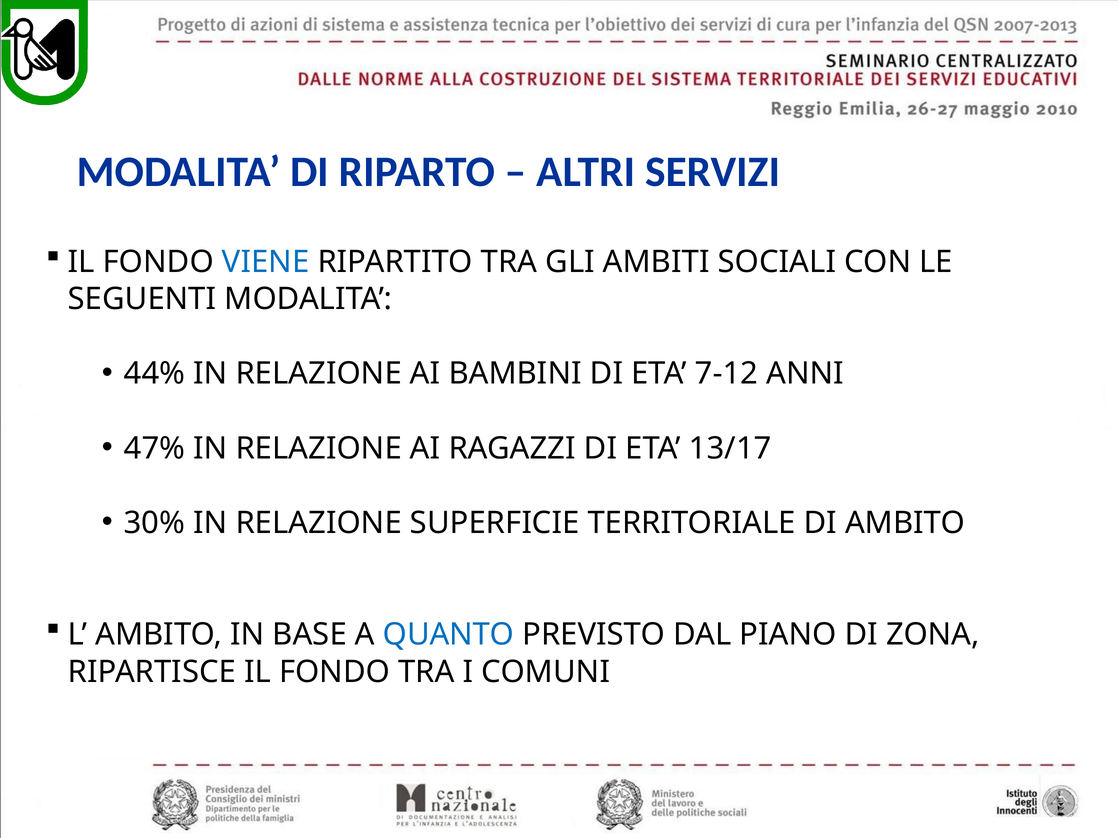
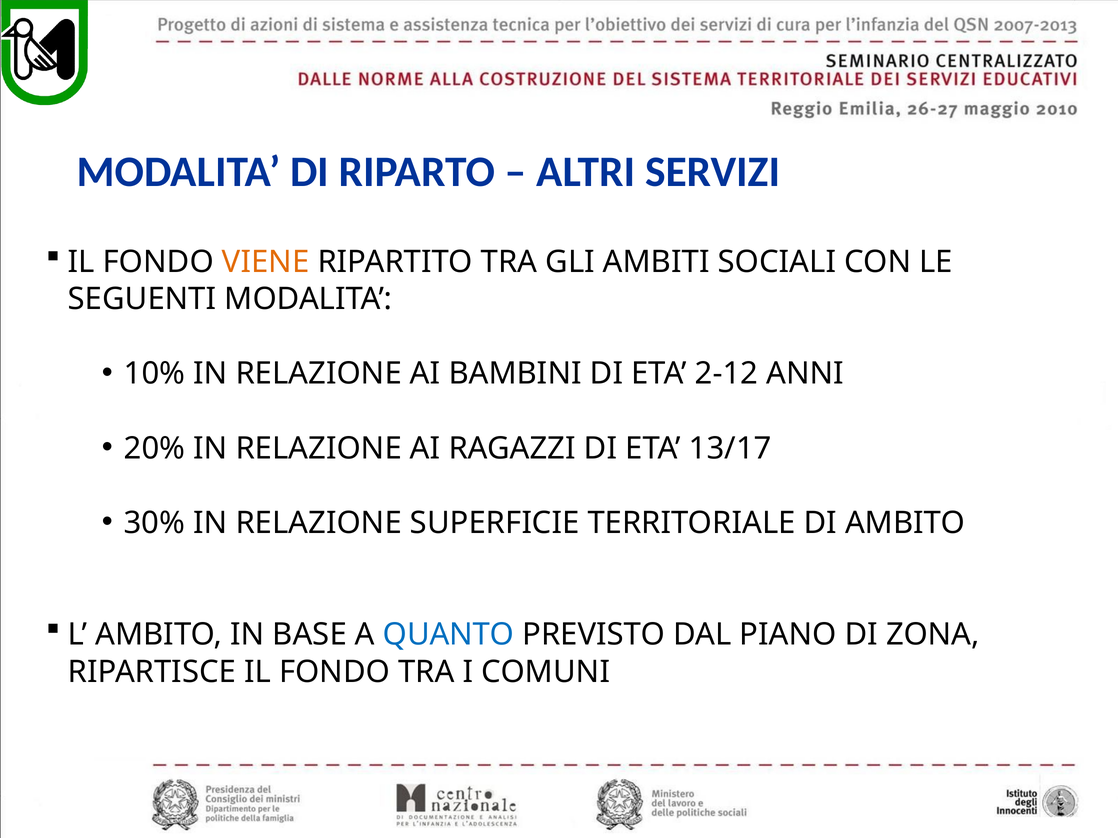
VIENE colour: blue -> orange
44%: 44% -> 10%
7-12: 7-12 -> 2-12
47%: 47% -> 20%
